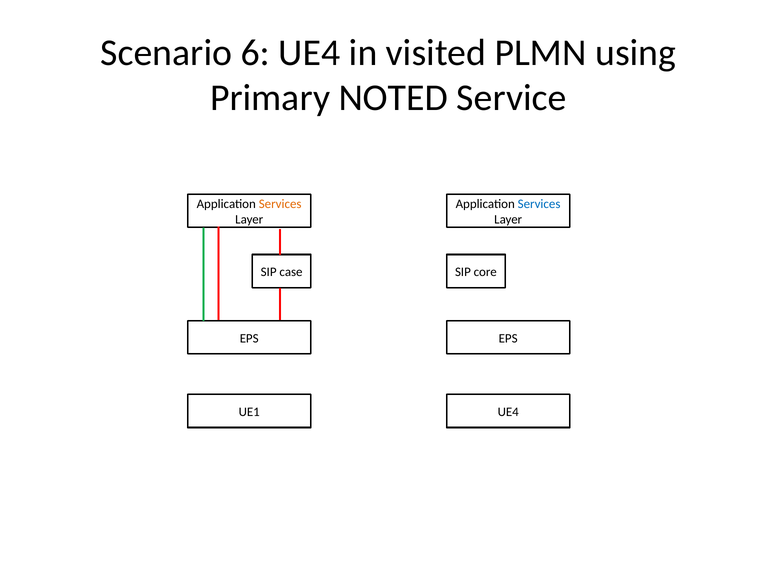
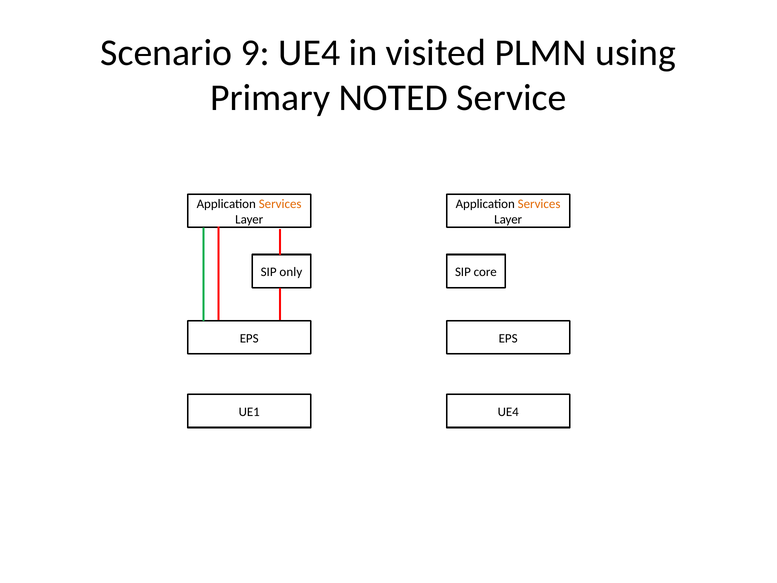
6: 6 -> 9
Services at (539, 204) colour: blue -> orange
case: case -> only
